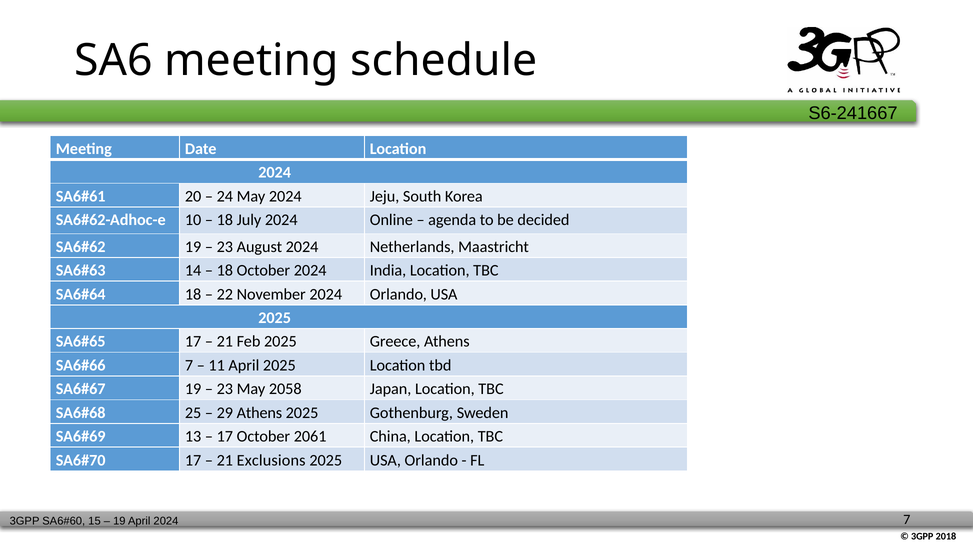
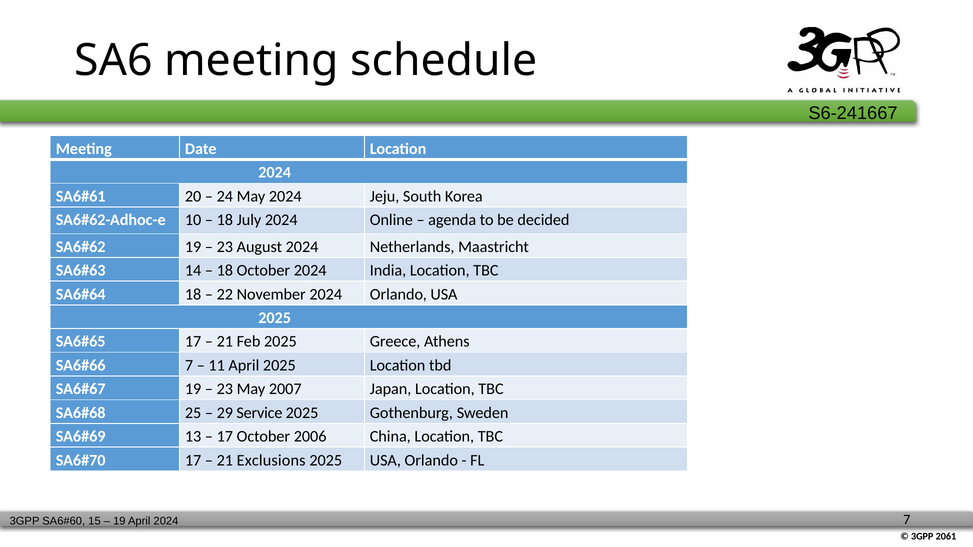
2058: 2058 -> 2007
29 Athens: Athens -> Service
2061: 2061 -> 2006
2018: 2018 -> 2061
